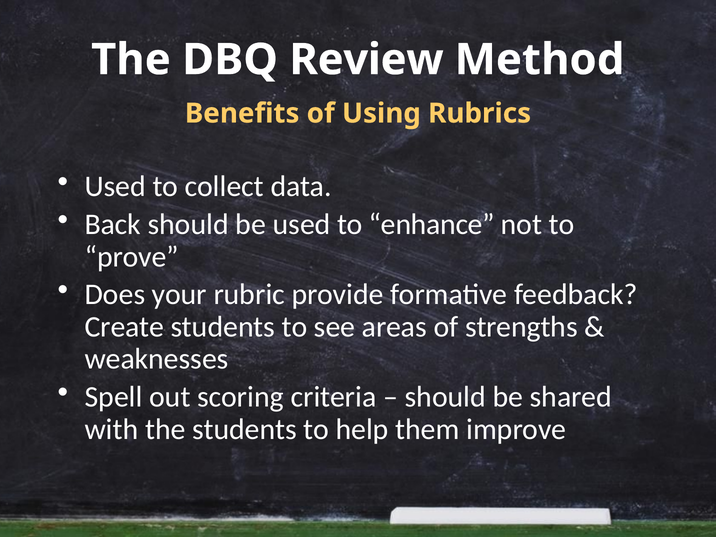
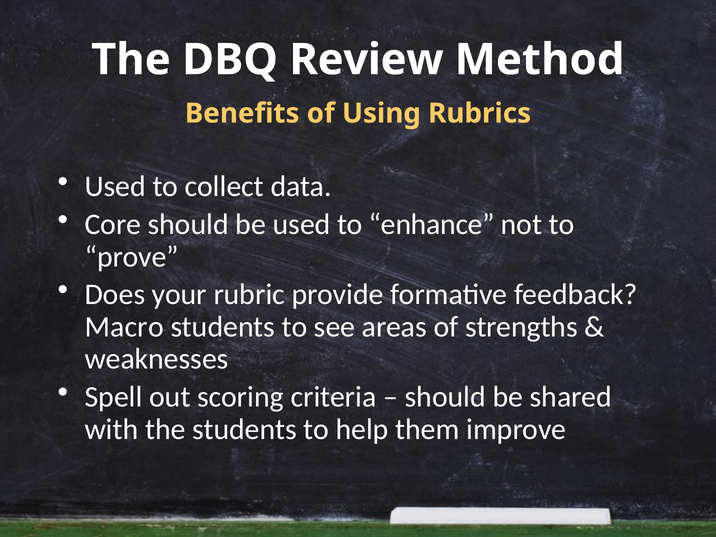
Back: Back -> Core
Create: Create -> Macro
